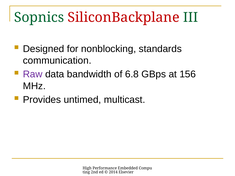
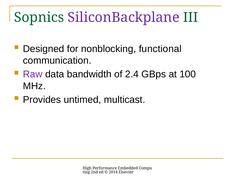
SiliconBackplane colour: red -> purple
standards: standards -> functional
6.8: 6.8 -> 2.4
156: 156 -> 100
